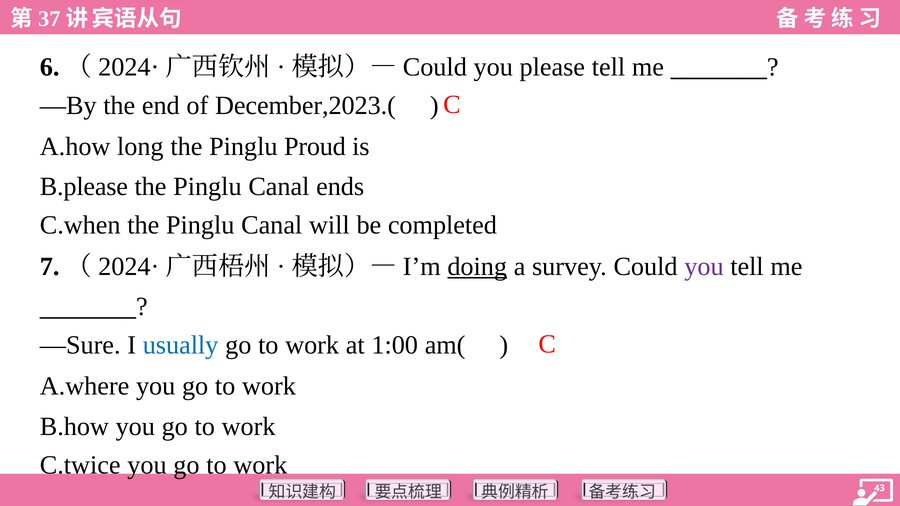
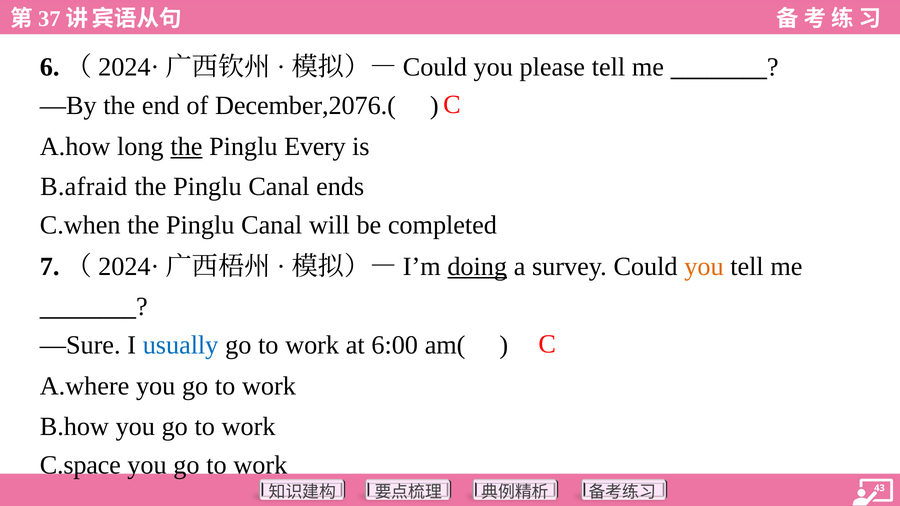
December,2023.(: December,2023.( -> December,2076.(
the at (186, 146) underline: none -> present
Proud: Proud -> Every
B.please: B.please -> B.afraid
you at (704, 266) colour: purple -> orange
1:00: 1:00 -> 6:00
C.twice: C.twice -> C.space
